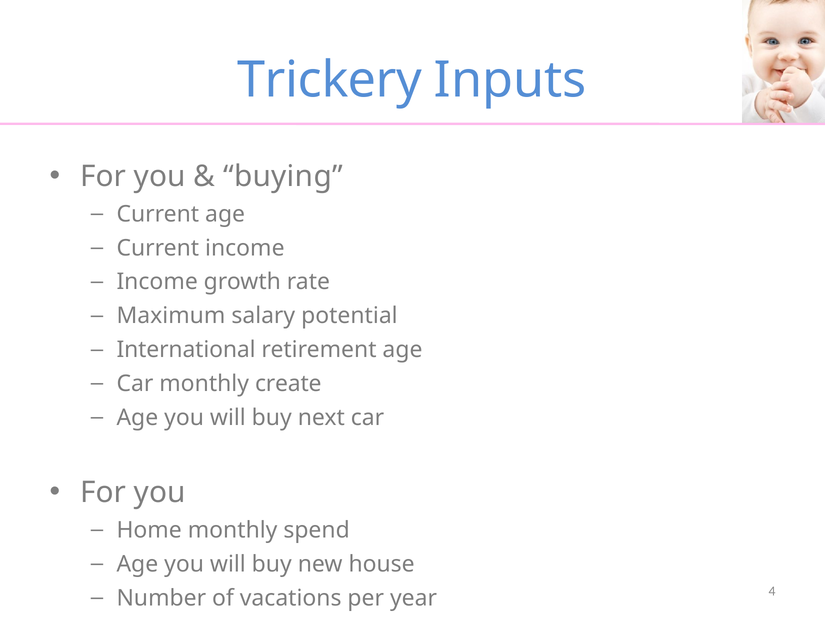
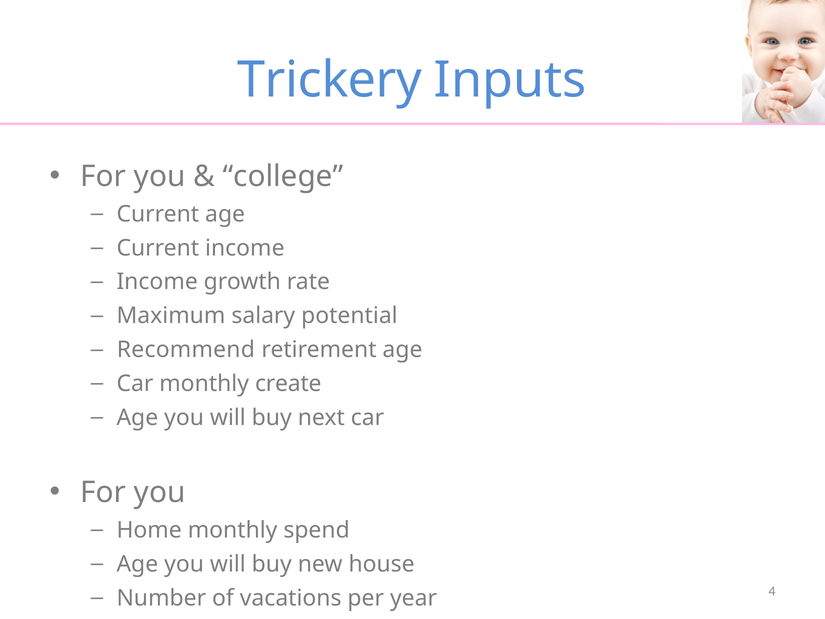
buying: buying -> college
International: International -> Recommend
